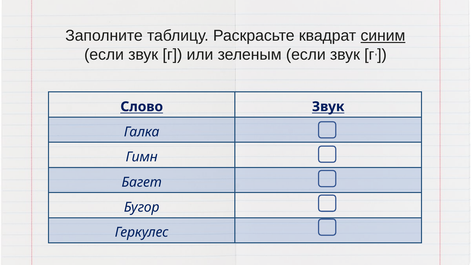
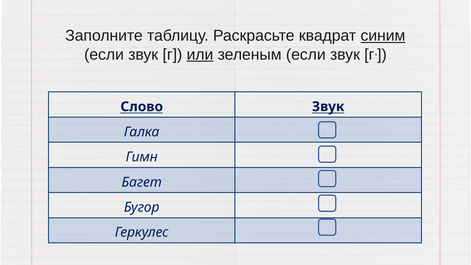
или underline: none -> present
